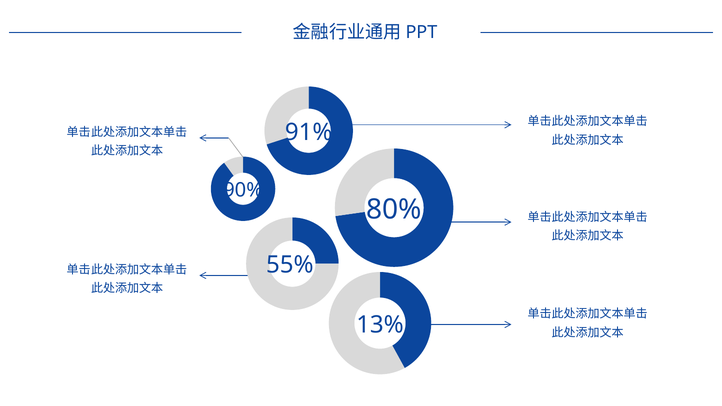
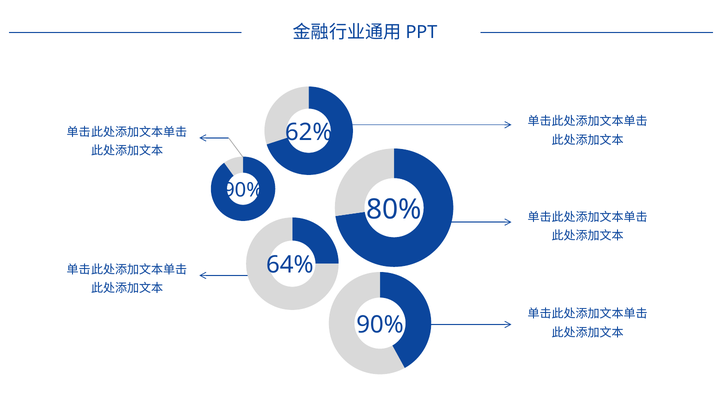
91%: 91% -> 62%
55%: 55% -> 64%
13% at (380, 325): 13% -> 90%
